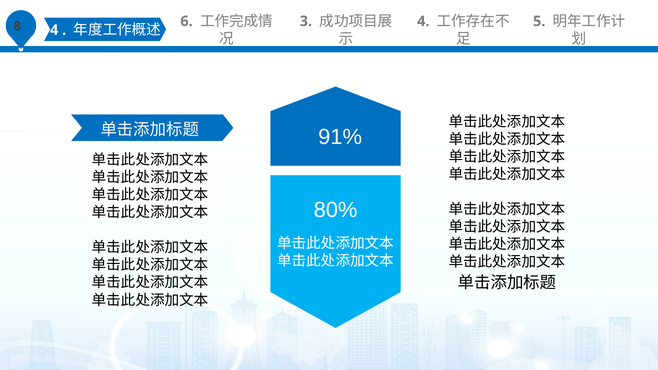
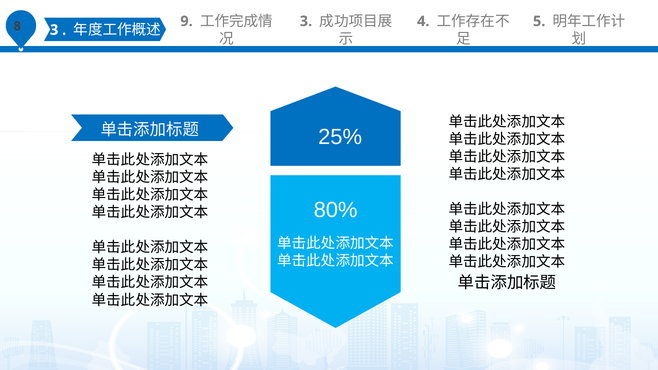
4 at (54, 30): 4 -> 3
6: 6 -> 9
91%: 91% -> 25%
